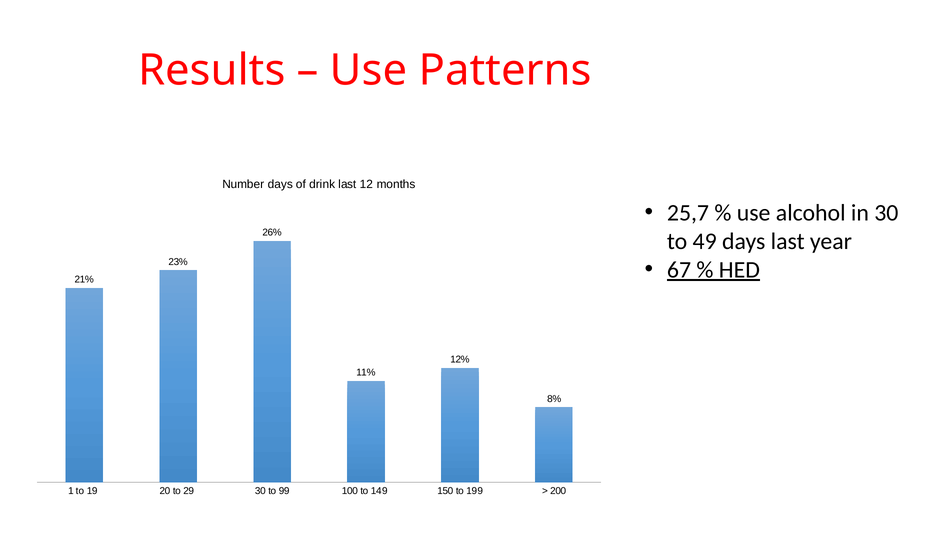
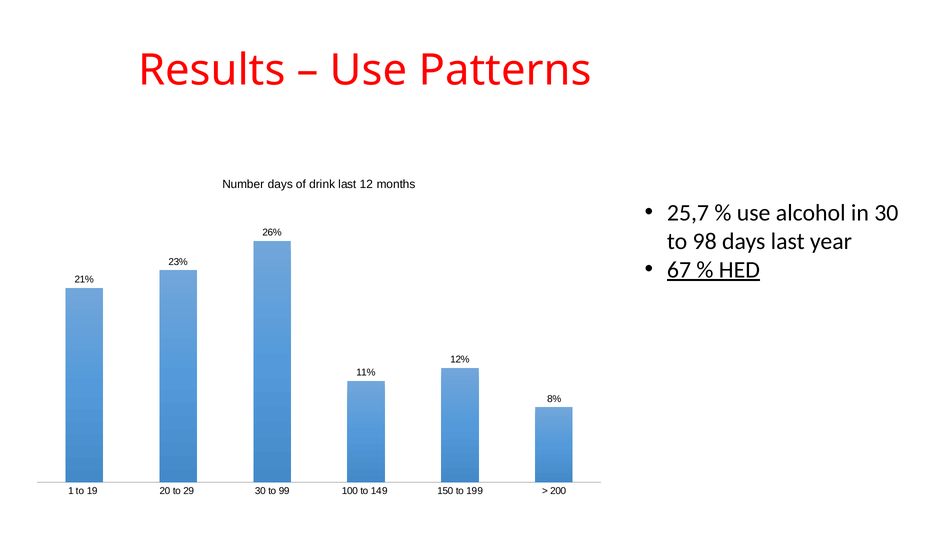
49: 49 -> 98
